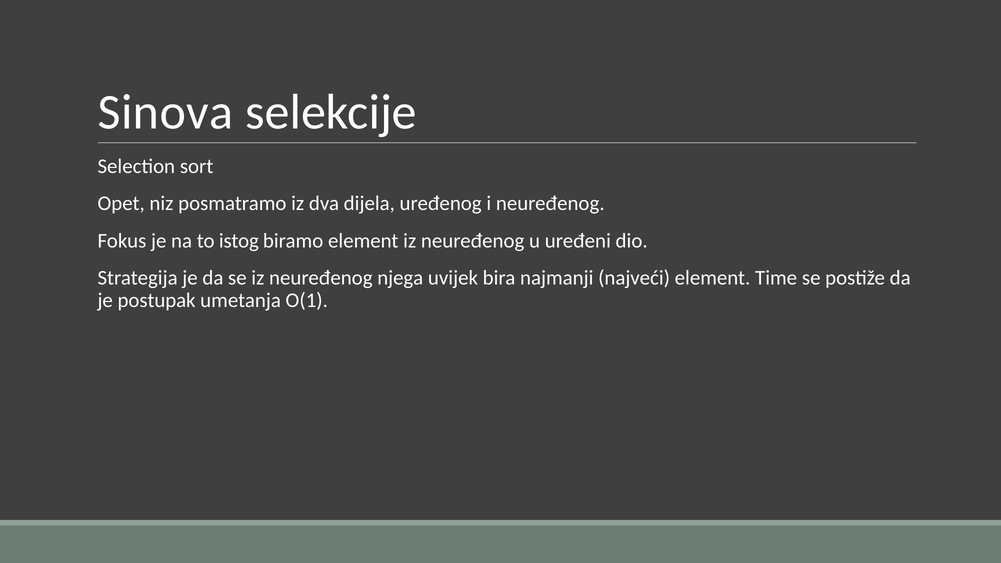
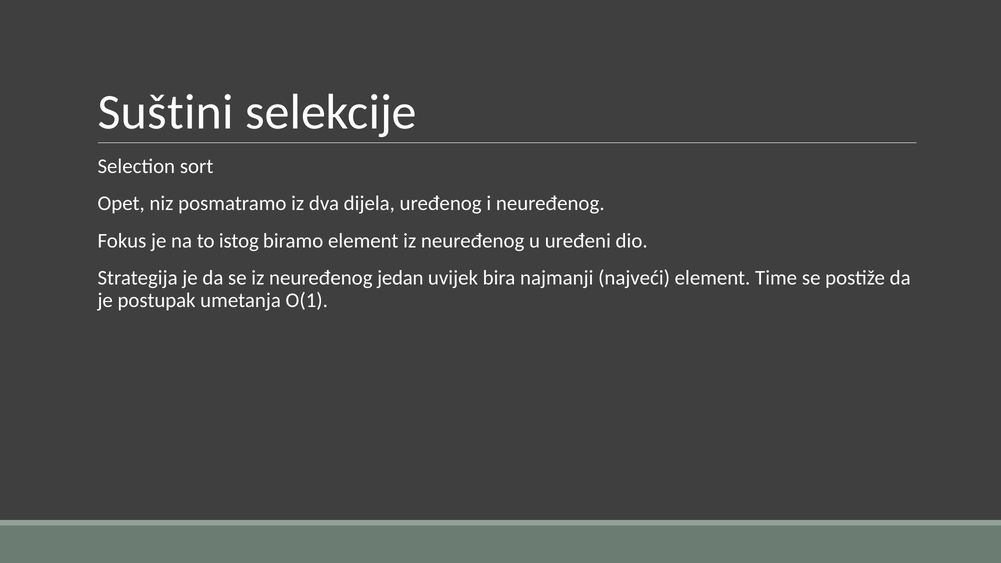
Sinova: Sinova -> Suštini
njega: njega -> jedan
